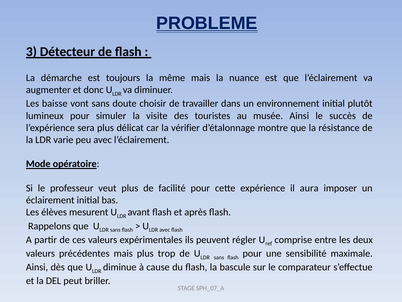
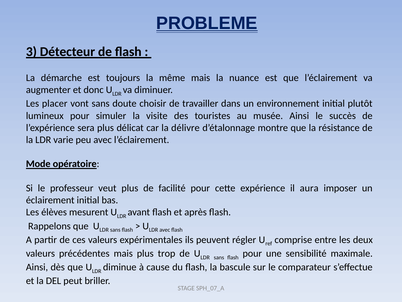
baisse: baisse -> placer
vérifier: vérifier -> délivre
